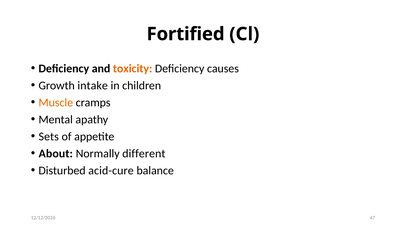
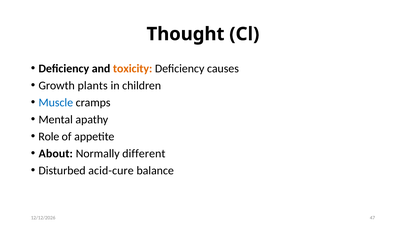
Fortified: Fortified -> Thought
intake: intake -> plants
Muscle colour: orange -> blue
Sets: Sets -> Role
